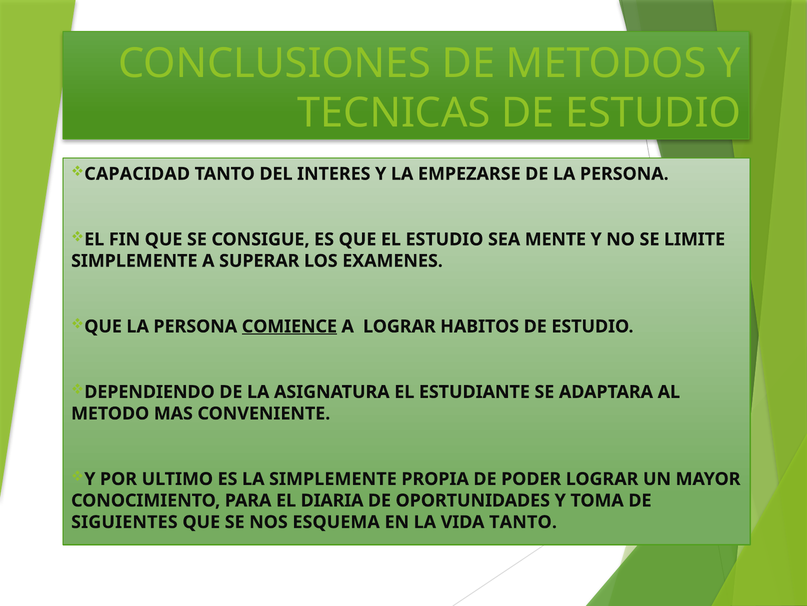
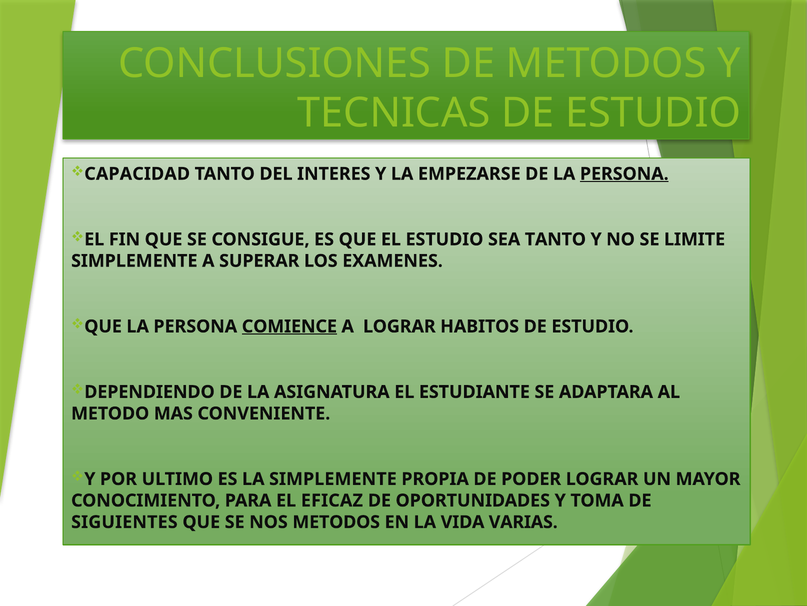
PERSONA at (624, 174) underline: none -> present
SEA MENTE: MENTE -> TANTO
DIARIA: DIARIA -> EFICAZ
NOS ESQUEMA: ESQUEMA -> METODOS
VIDA TANTO: TANTO -> VARIAS
